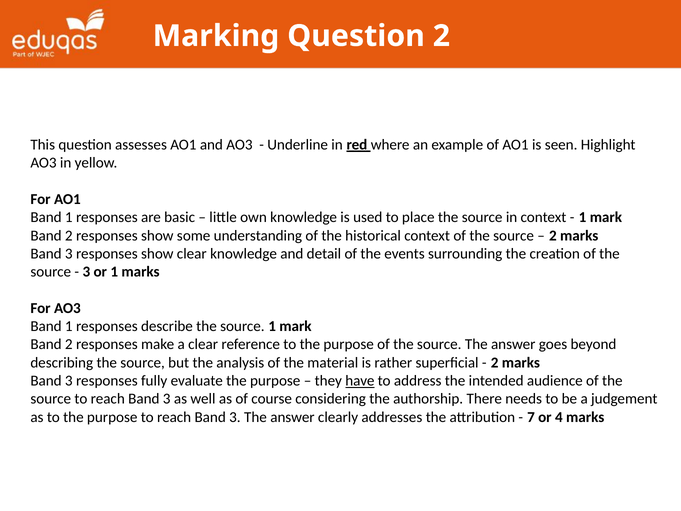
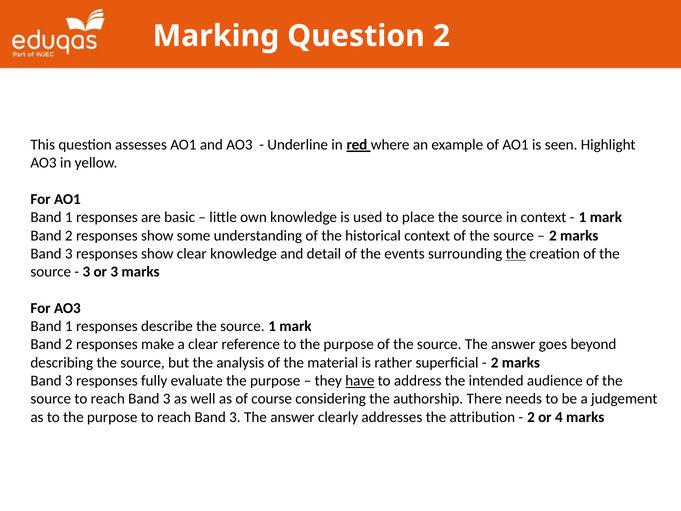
the at (516, 254) underline: none -> present
or 1: 1 -> 3
7 at (531, 417): 7 -> 2
